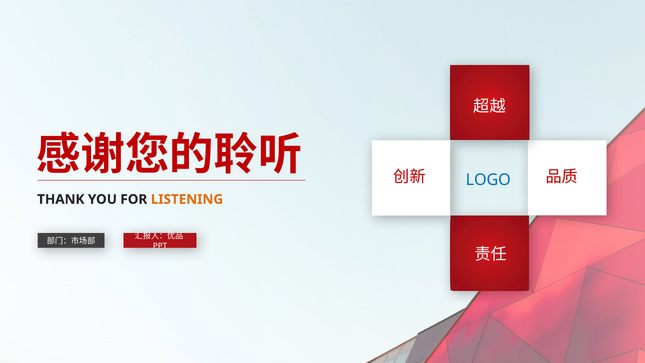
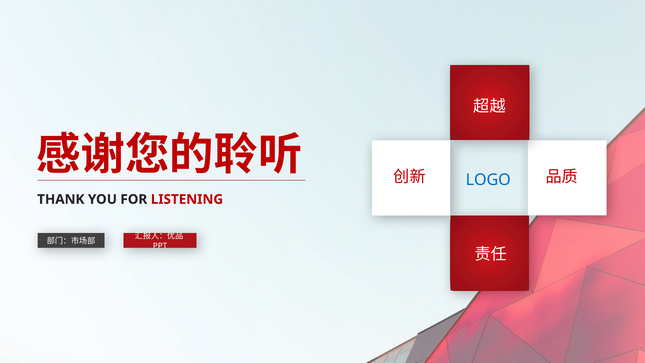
LISTENING colour: orange -> red
